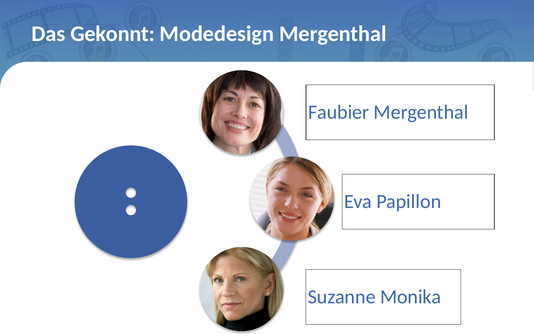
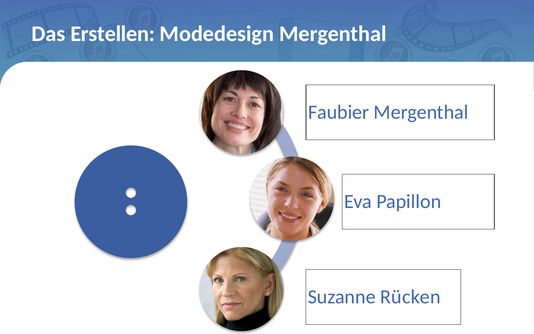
Gekonnt: Gekonnt -> Erstellen
Monika: Monika -> Rücken
